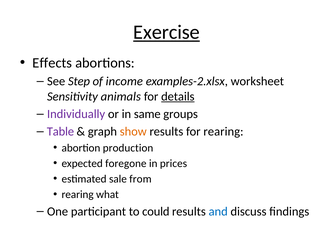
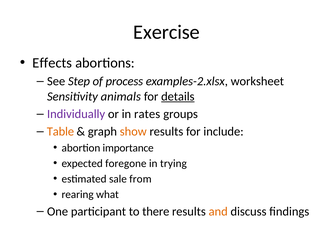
Exercise underline: present -> none
income: income -> process
same: same -> rates
Table colour: purple -> orange
for rearing: rearing -> include
production: production -> importance
prices: prices -> trying
could: could -> there
and colour: blue -> orange
